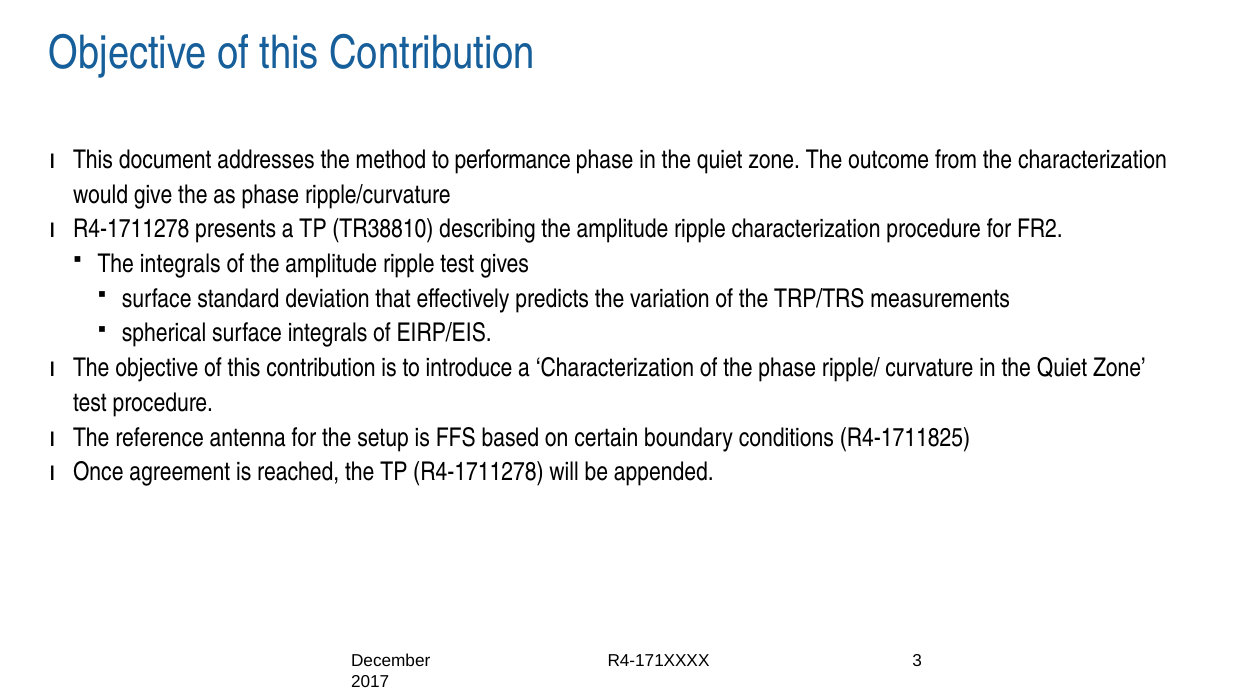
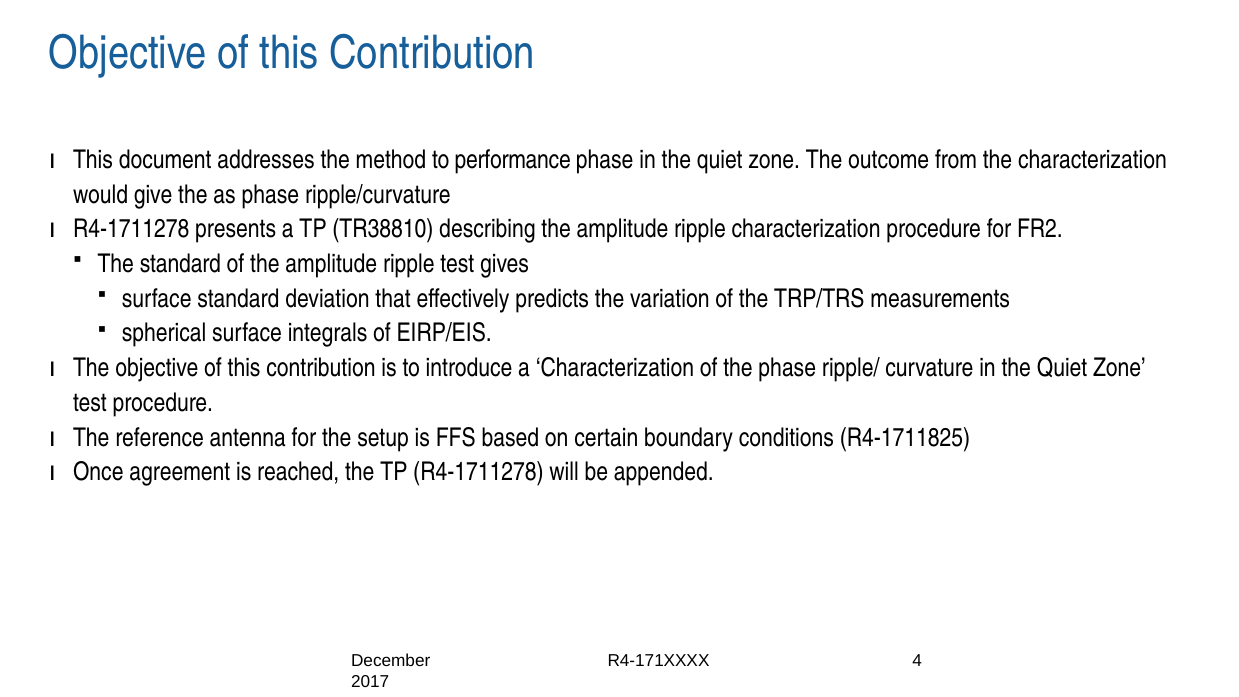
The integrals: integrals -> standard
3: 3 -> 4
